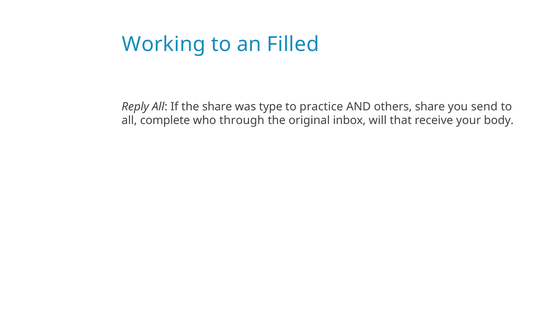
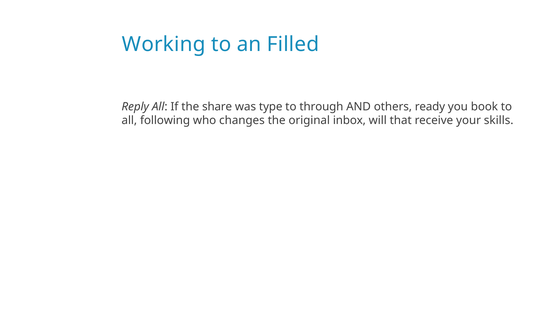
practice: practice -> through
others share: share -> ready
send: send -> book
complete: complete -> following
through: through -> changes
body: body -> skills
